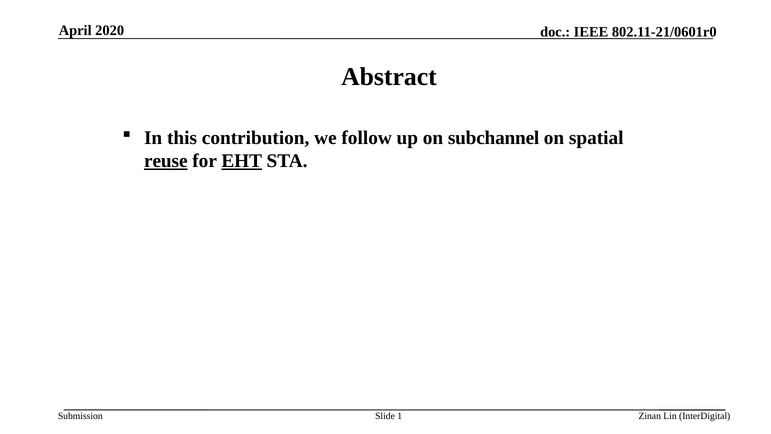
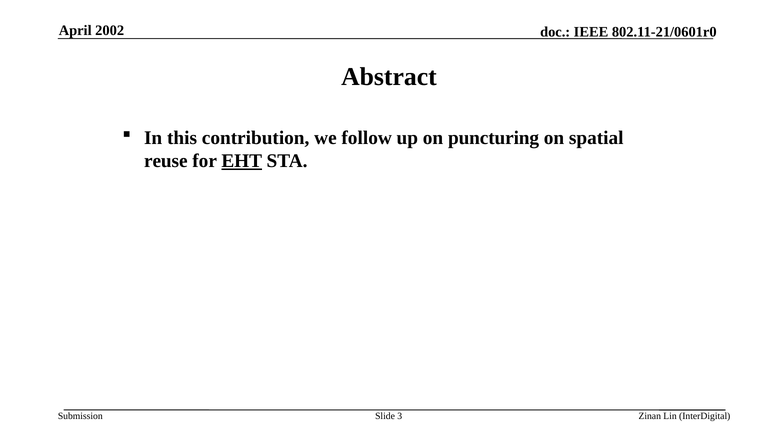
2020: 2020 -> 2002
subchannel: subchannel -> puncturing
reuse underline: present -> none
1: 1 -> 3
